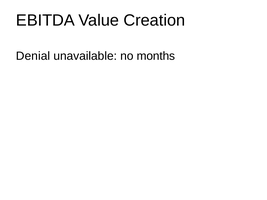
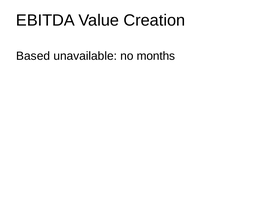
Denial: Denial -> Based
